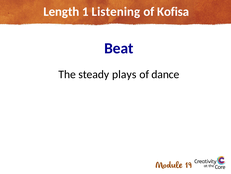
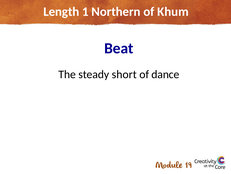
Listening: Listening -> Northern
Kofisa: Kofisa -> Khum
plays: plays -> short
